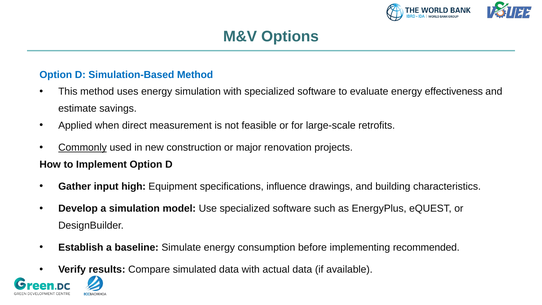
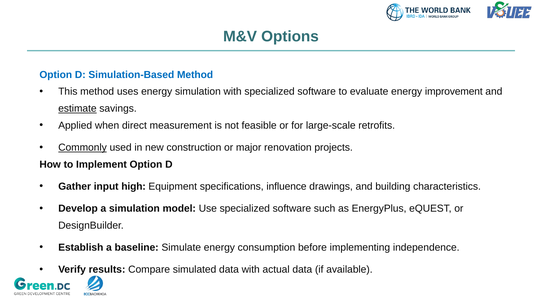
effectiveness: effectiveness -> improvement
estimate underline: none -> present
recommended: recommended -> independence
